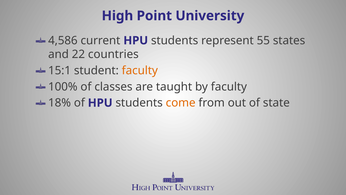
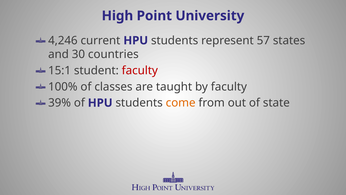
4,586: 4,586 -> 4,246
55: 55 -> 57
22: 22 -> 30
faculty at (140, 70) colour: orange -> red
18%: 18% -> 39%
